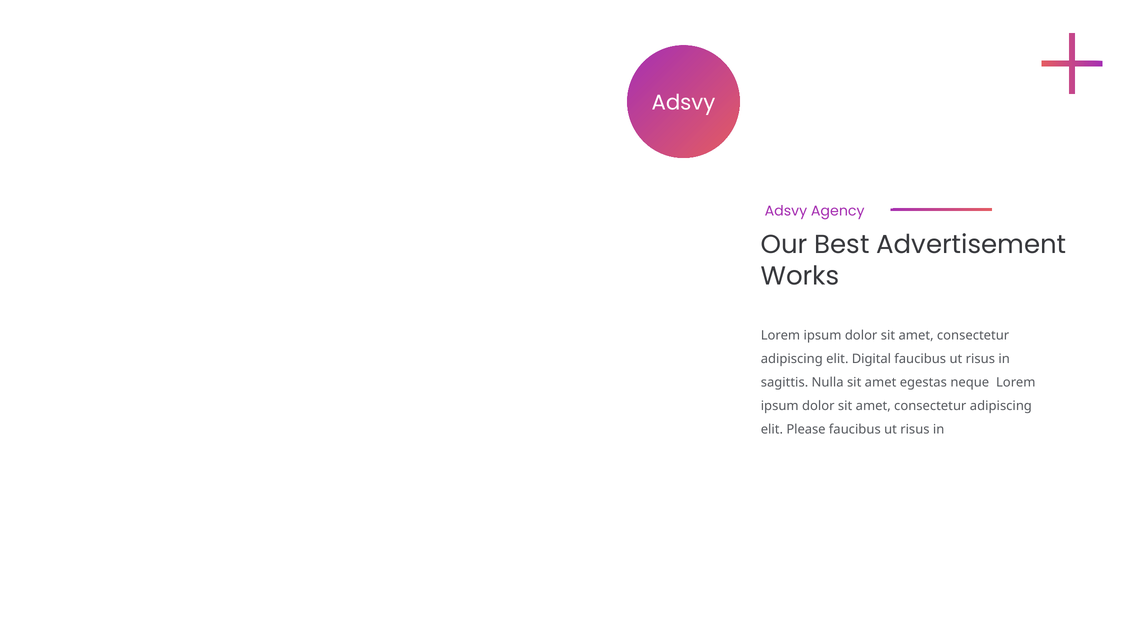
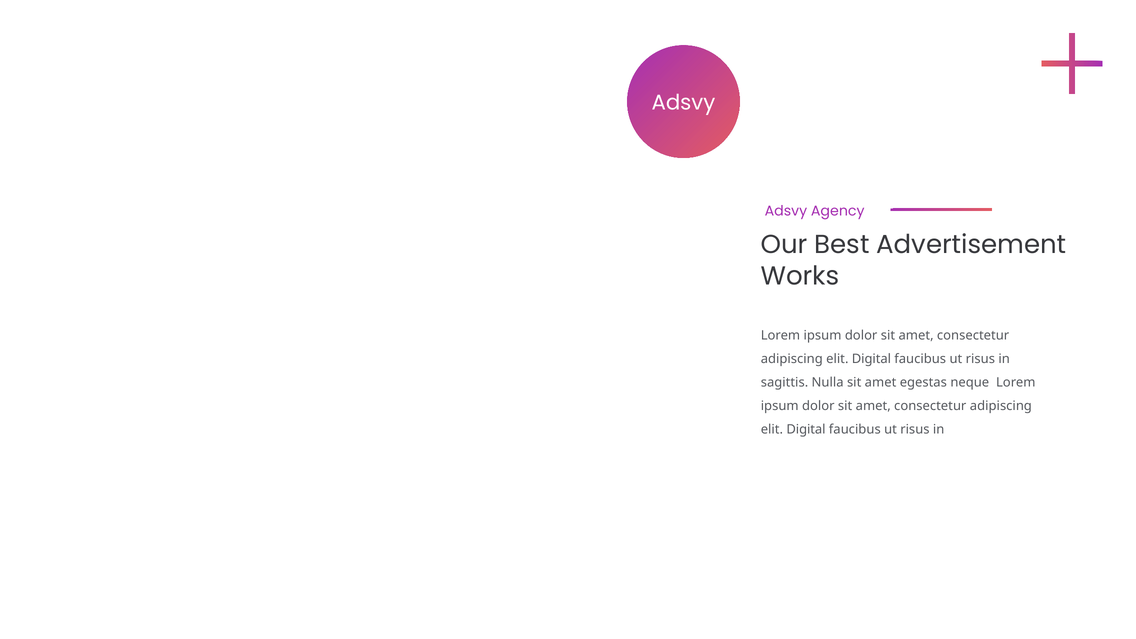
Please at (806, 429): Please -> Digital
